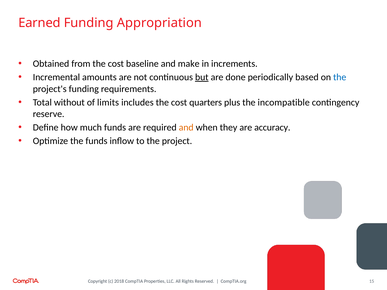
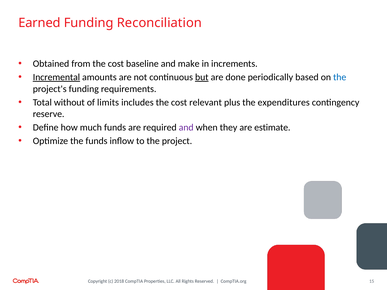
Appropriation: Appropriation -> Reconciliation
Incremental underline: none -> present
quarters: quarters -> relevant
incompatible: incompatible -> expenditures
and at (186, 128) colour: orange -> purple
accuracy: accuracy -> estimate
